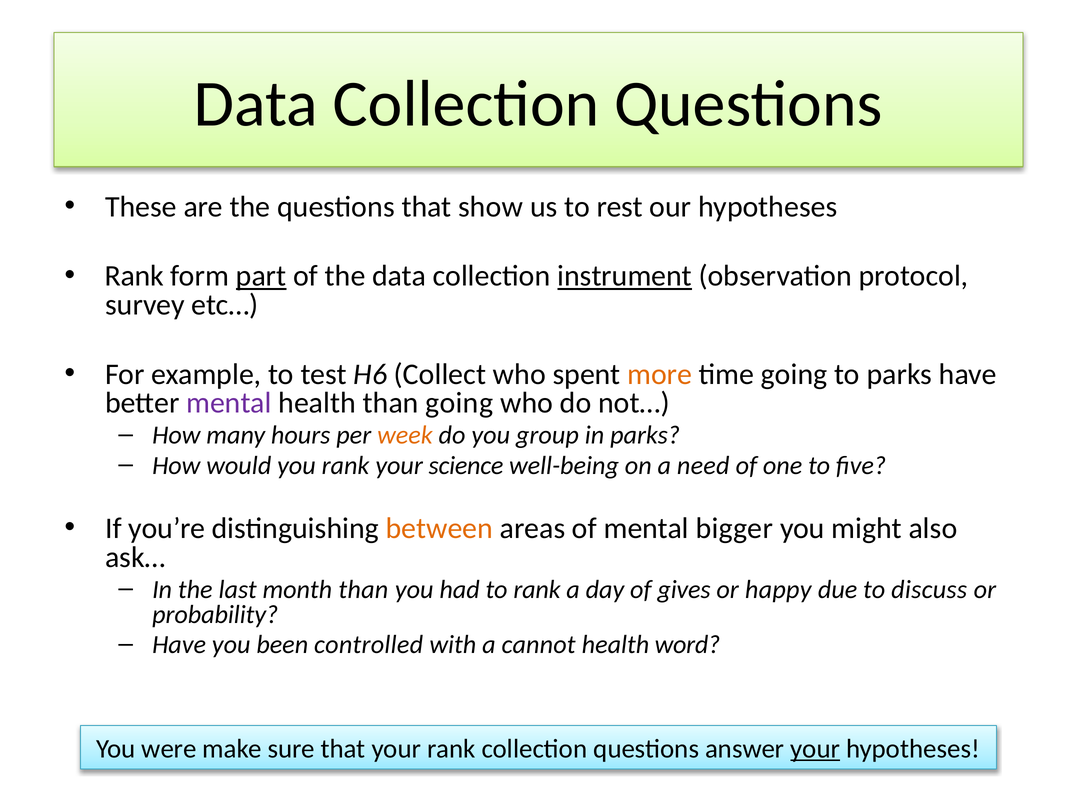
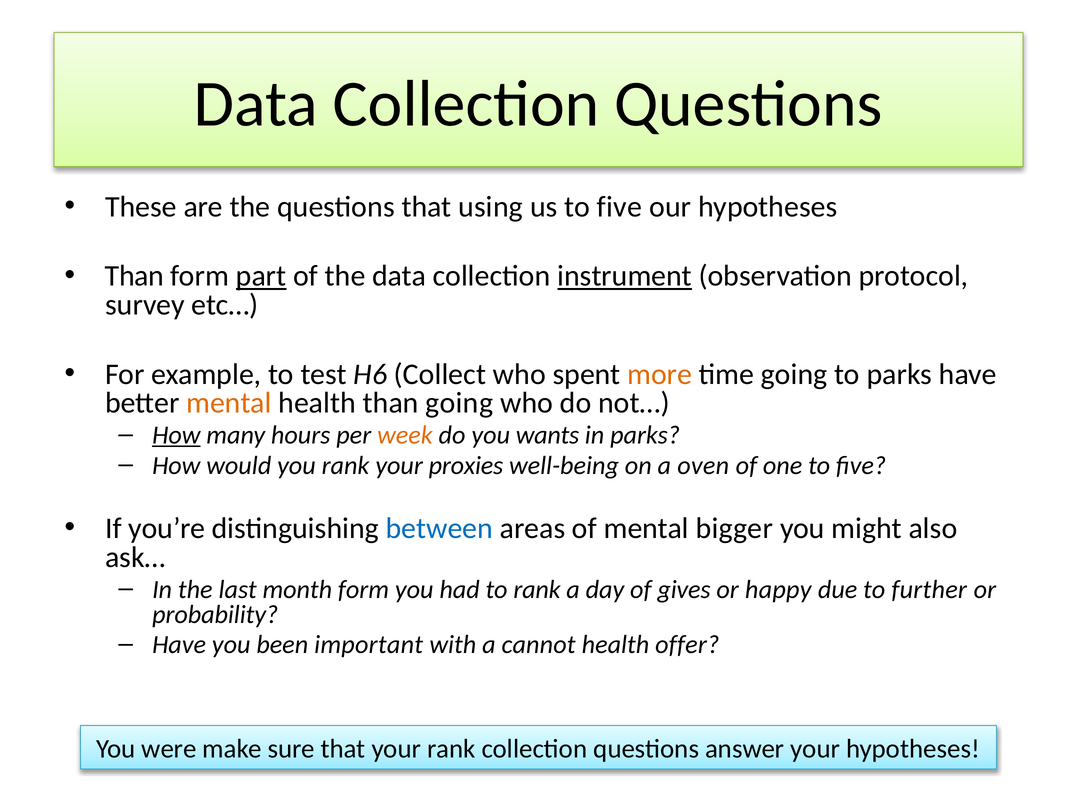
show: show -> using
us to rest: rest -> five
Rank at (134, 276): Rank -> Than
mental at (229, 403) colour: purple -> orange
How at (176, 436) underline: none -> present
group: group -> wants
science: science -> proxies
need: need -> oven
between colour: orange -> blue
month than: than -> form
discuss: discuss -> further
controlled: controlled -> important
word: word -> offer
your at (815, 750) underline: present -> none
